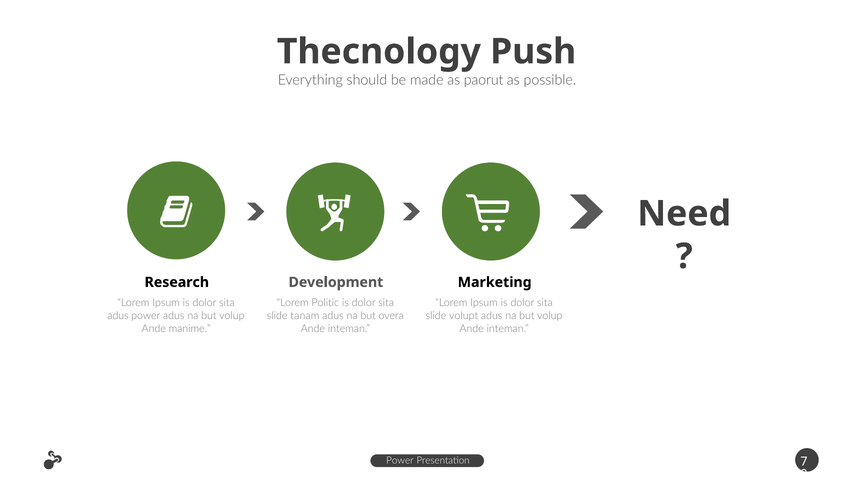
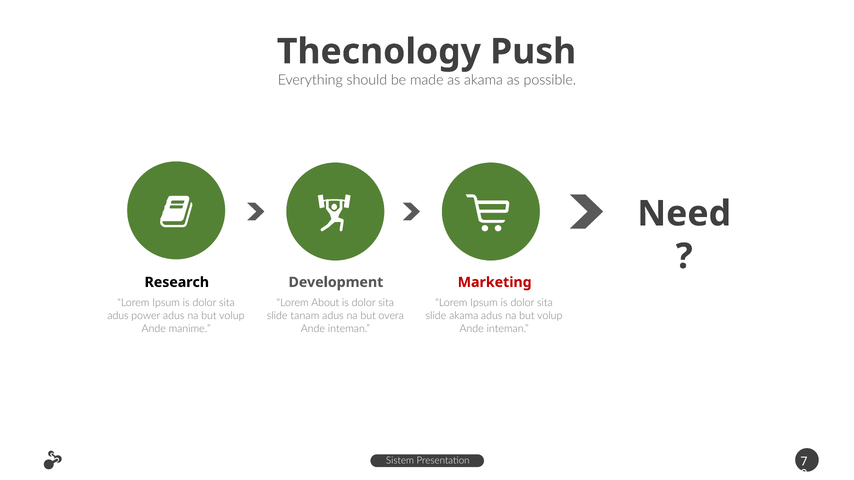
paorut at (484, 80): paorut -> akama
Marketing colour: black -> red
Politic: Politic -> About
slide volupt: volupt -> akama
Power at (400, 461): Power -> Sistem
